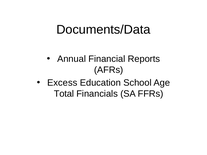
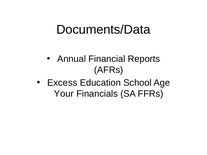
Total: Total -> Your
